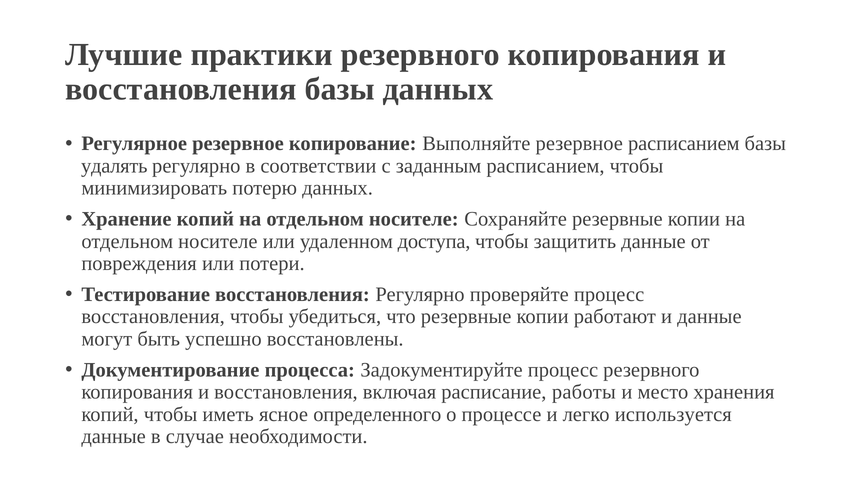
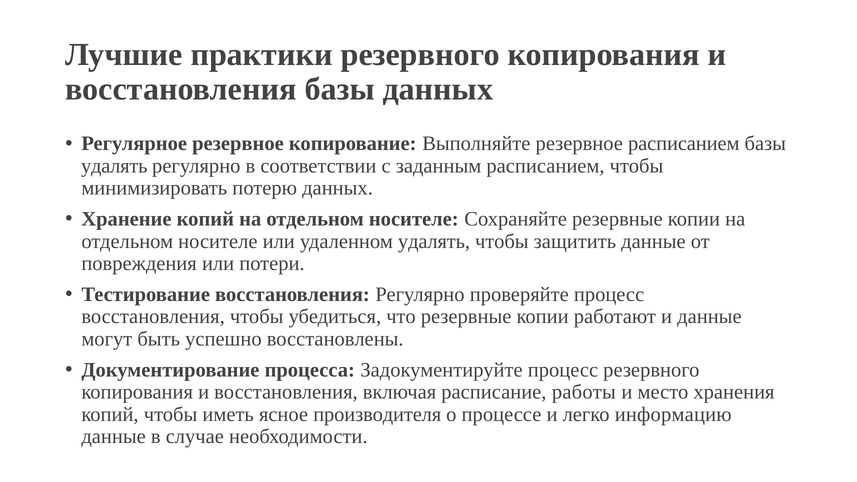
удаленном доступа: доступа -> удалять
определенного: определенного -> производителя
используется: используется -> информацию
